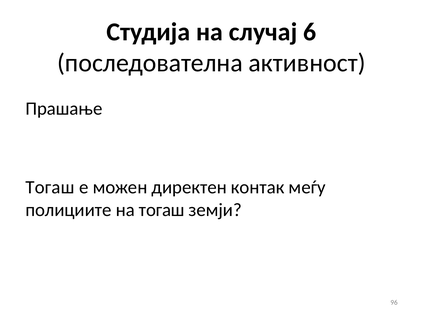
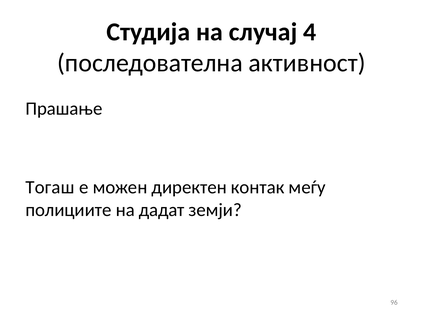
6: 6 -> 4
на тогаш: тогаш -> дадат
